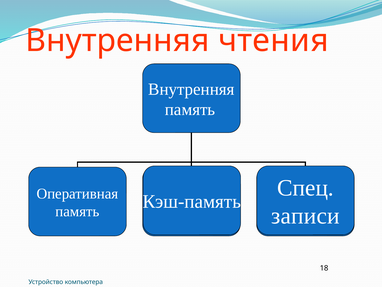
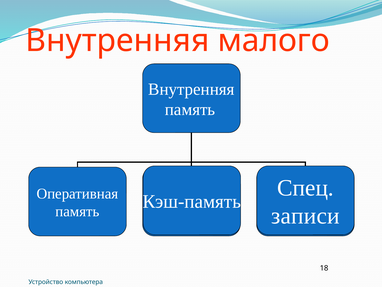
чтения: чтения -> малого
